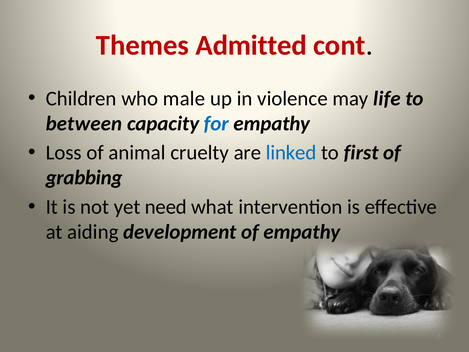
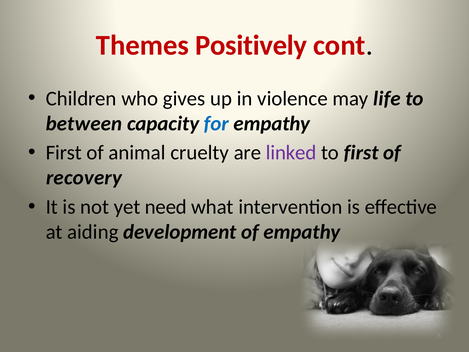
Admitted: Admitted -> Positively
male: male -> gives
Loss at (64, 153): Loss -> First
linked colour: blue -> purple
grabbing: grabbing -> recovery
